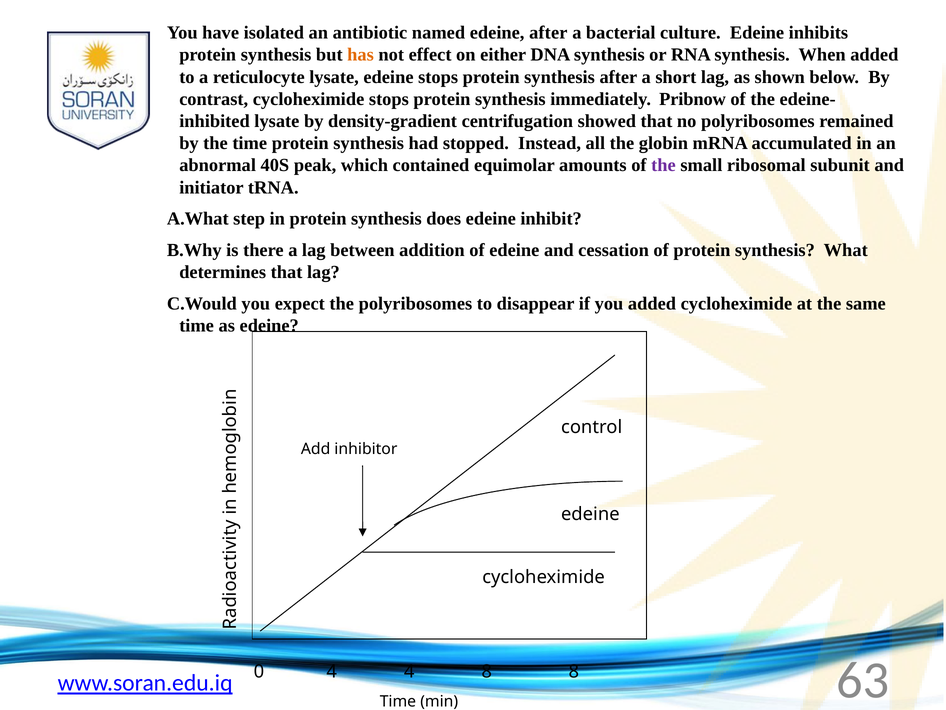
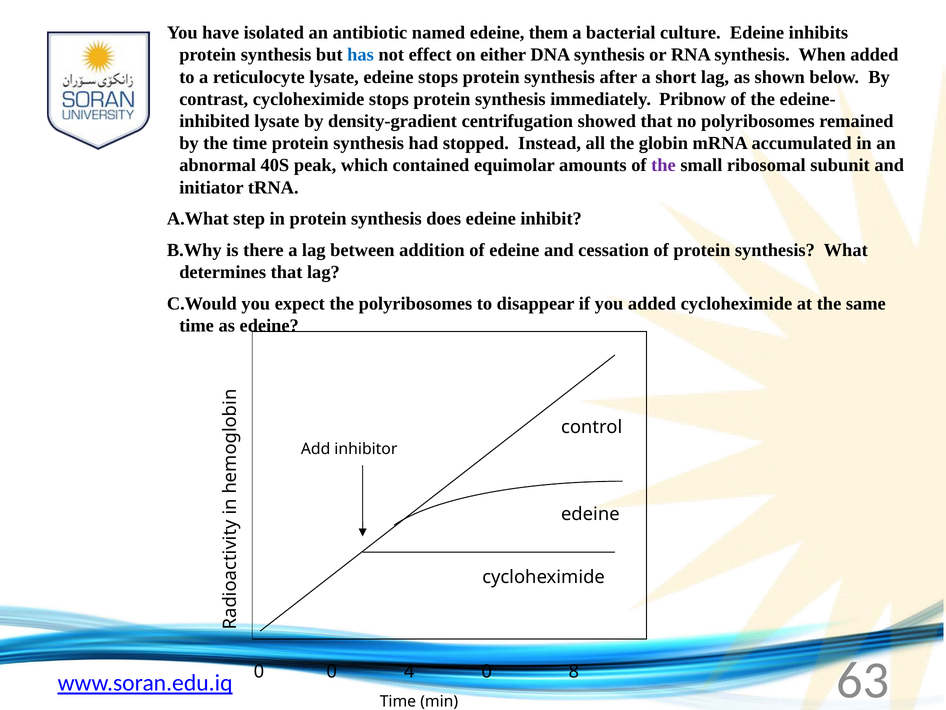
edeine after: after -> them
has colour: orange -> blue
0 4: 4 -> 0
4 8: 8 -> 0
